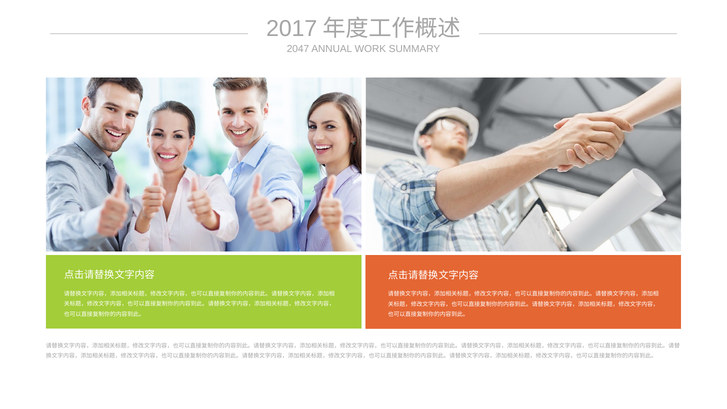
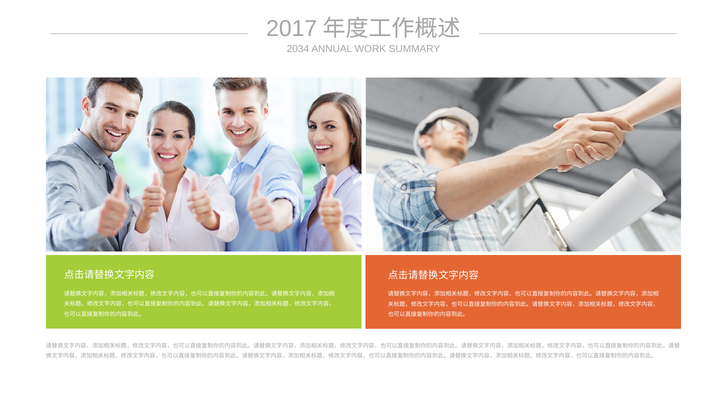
2047: 2047 -> 2034
